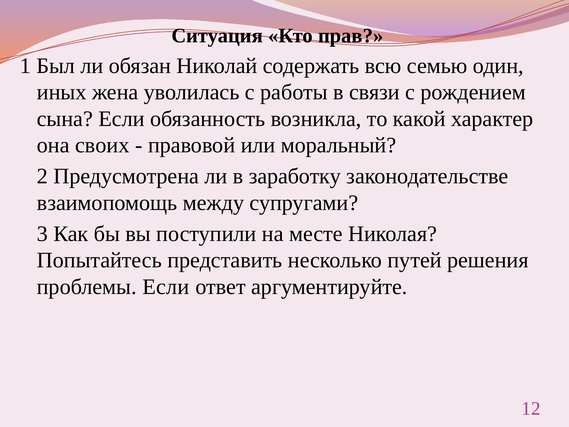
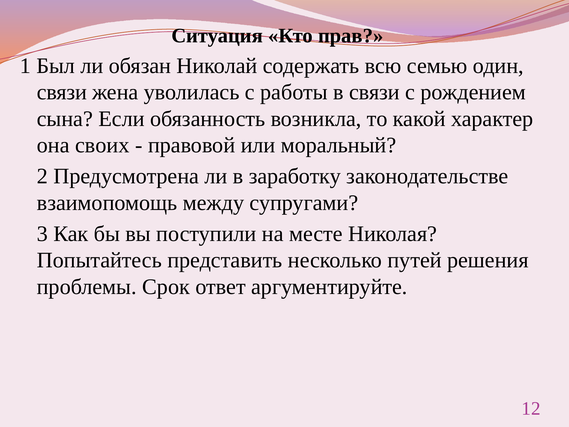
иных at (62, 92): иных -> связи
проблемы Если: Если -> Срок
